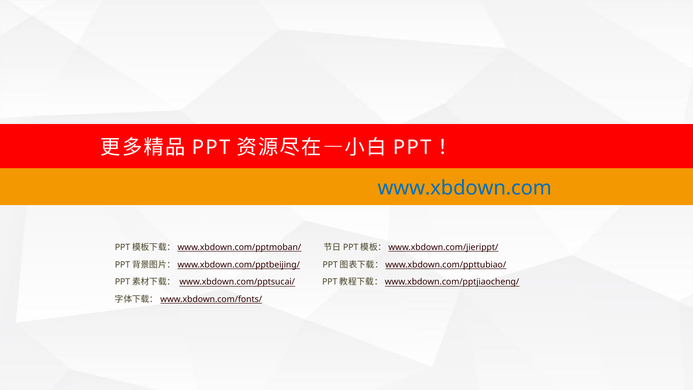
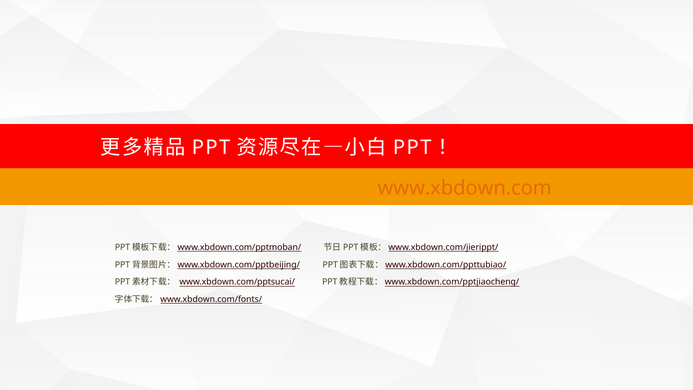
www.xbdown.com colour: blue -> orange
